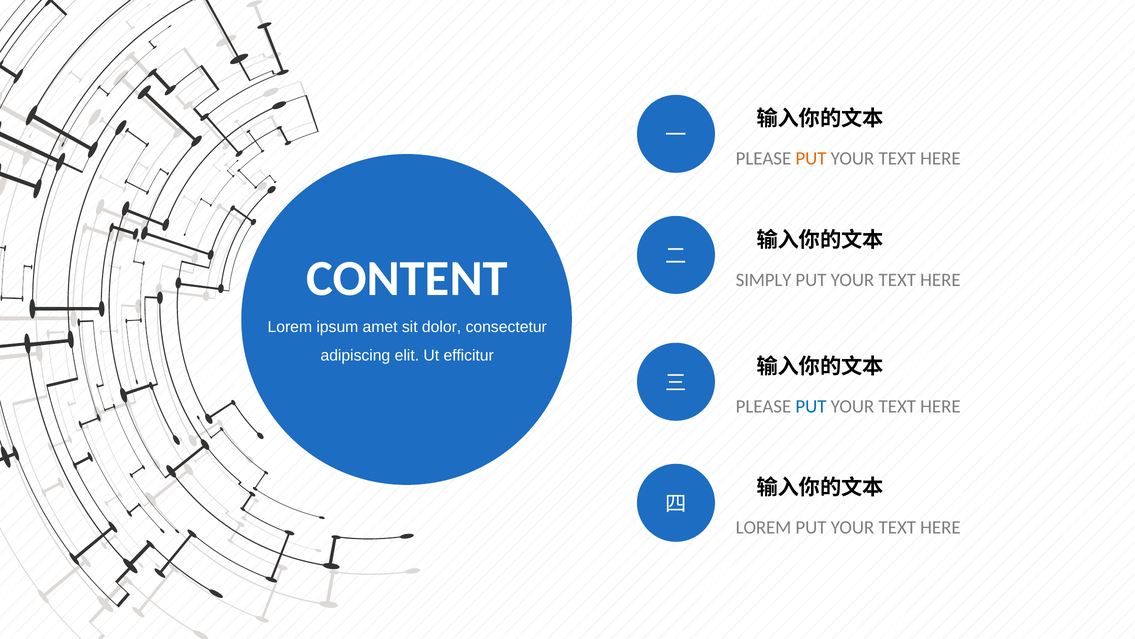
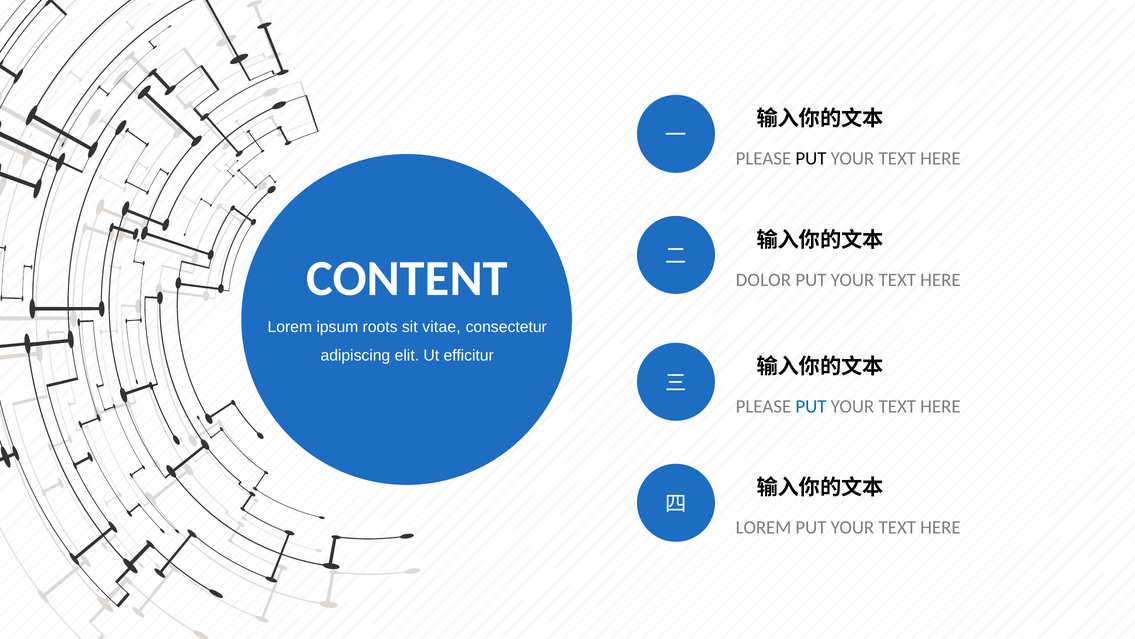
PUT at (811, 159) colour: orange -> black
SIMPLY: SIMPLY -> DOLOR
amet: amet -> roots
dolor: dolor -> vitae
